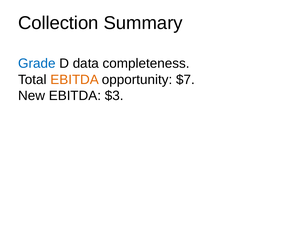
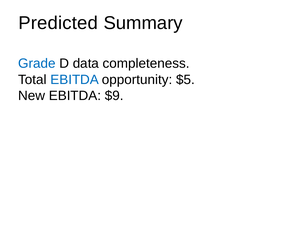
Collection: Collection -> Predicted
EBITDA at (75, 80) colour: orange -> blue
$7: $7 -> $5
$3: $3 -> $9
